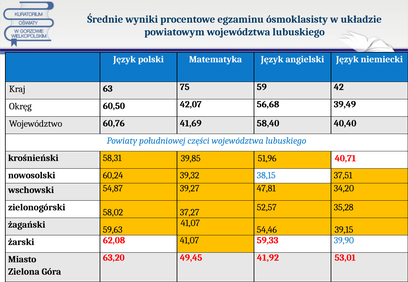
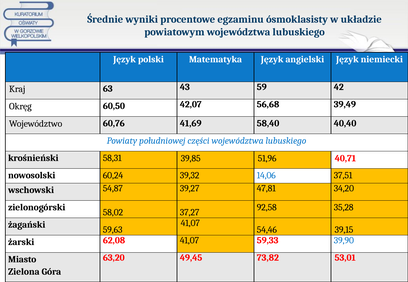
75: 75 -> 43
38,15: 38,15 -> 14,06
52,57: 52,57 -> 92,58
41,92: 41,92 -> 73,82
